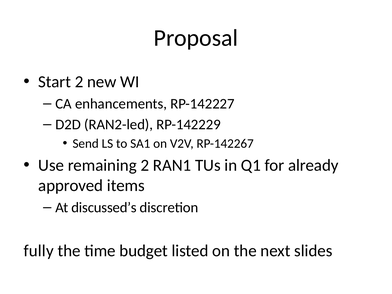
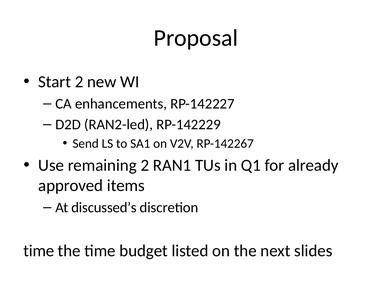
fully at (39, 251): fully -> time
